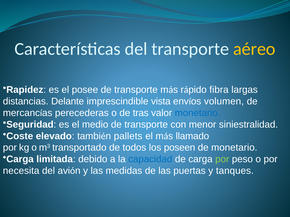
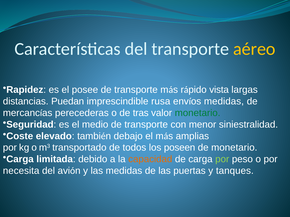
fibra: fibra -> vista
Delante: Delante -> Puedan
vista: vista -> rusa
envíos volumen: volumen -> medidas
monetario at (198, 113) colour: blue -> green
pallets: pallets -> debajo
llamado: llamado -> amplias
capacidad colour: blue -> orange
